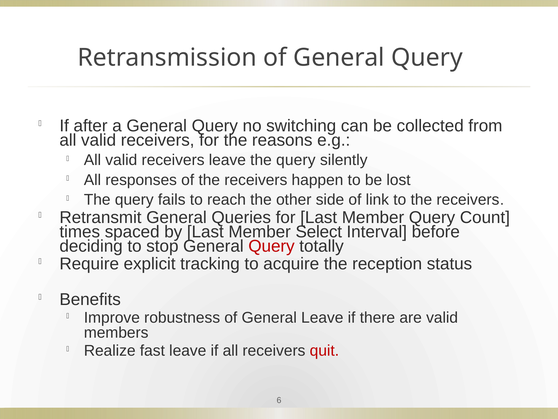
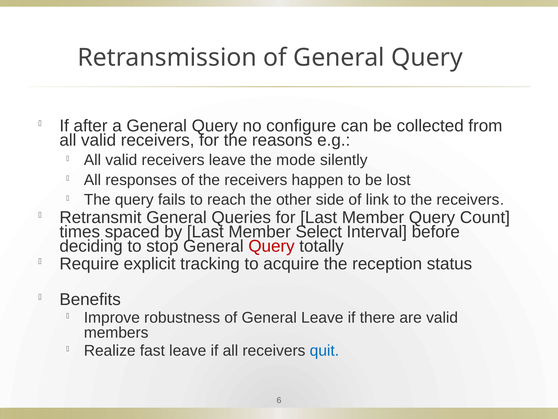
switching: switching -> configure
leave the query: query -> mode
quit colour: red -> blue
